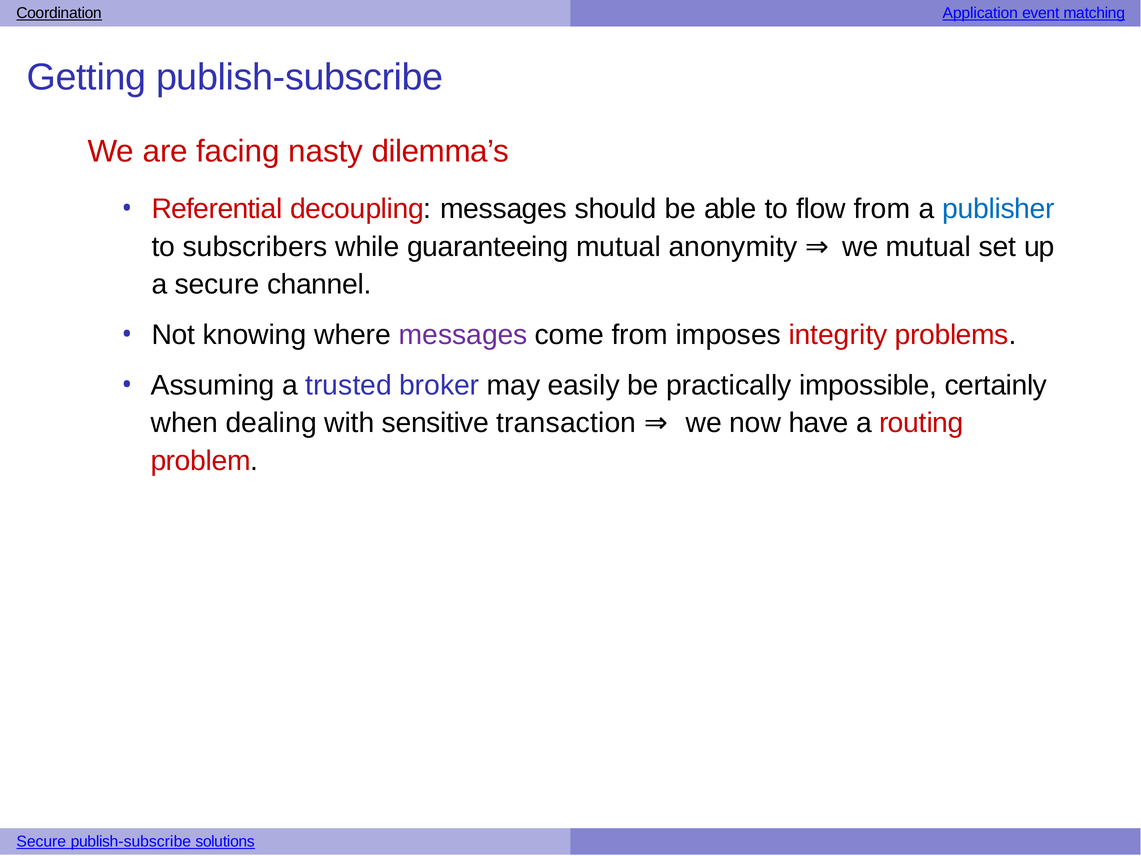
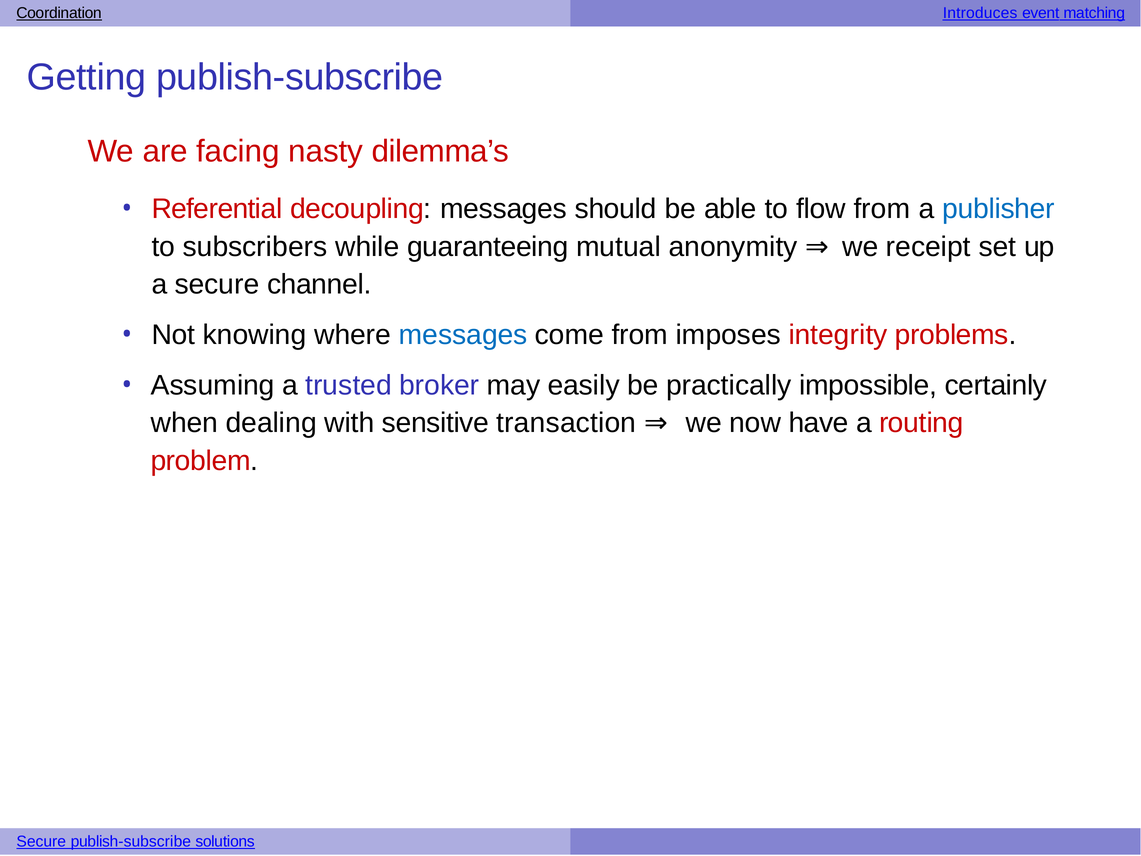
Application: Application -> Introduces
we mutual: mutual -> receipt
messages at (463, 335) colour: purple -> blue
